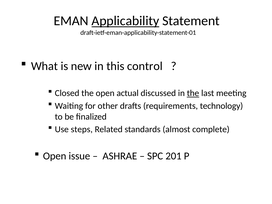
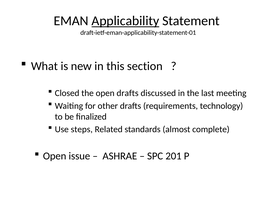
control: control -> section
open actual: actual -> drafts
the at (193, 93) underline: present -> none
